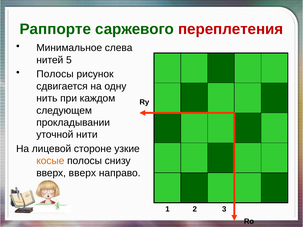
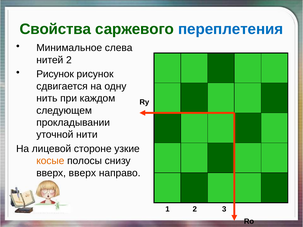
Раппорте: Раппорте -> Свойства
переплетения colour: red -> blue
нитей 5: 5 -> 2
Полосы at (55, 74): Полосы -> Рисунок
